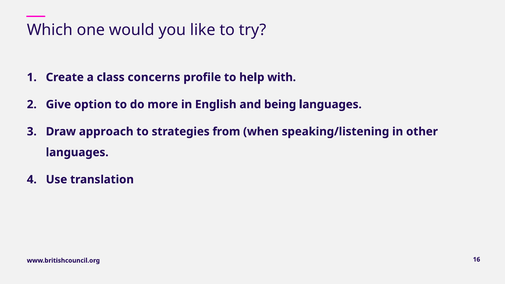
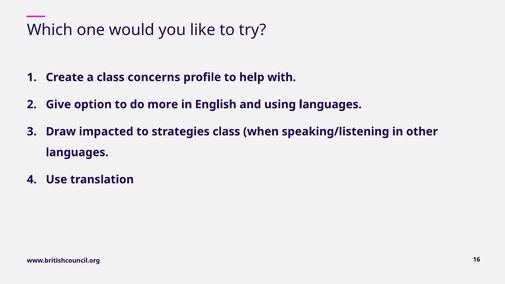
being: being -> using
approach: approach -> impacted
strategies from: from -> class
